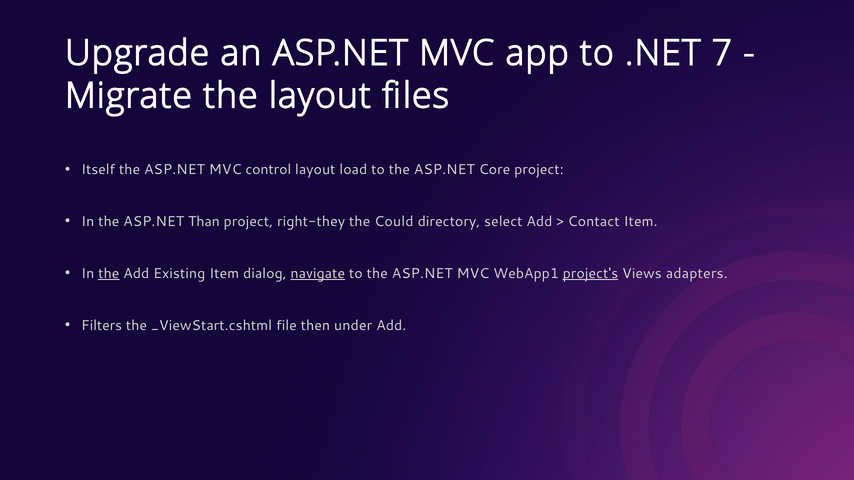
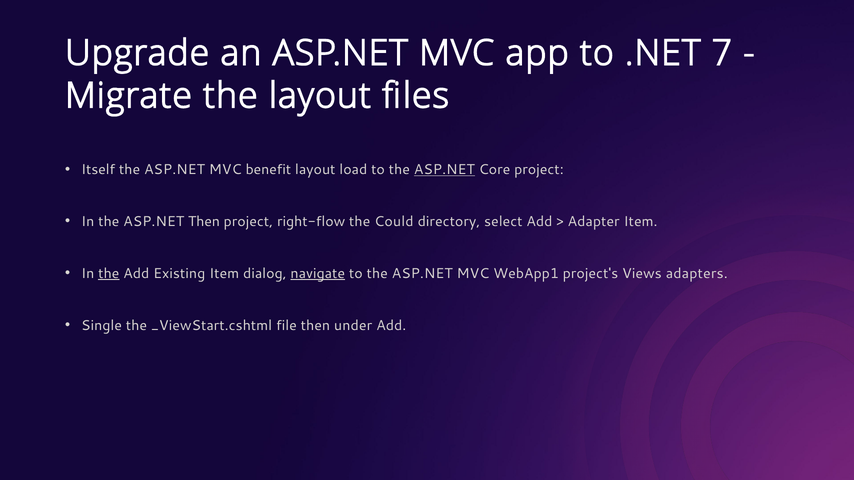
control: control -> benefit
ASP.NET at (444, 170) underline: none -> present
ASP.NET Than: Than -> Then
right-they: right-they -> right-flow
Contact: Contact -> Adapter
project's underline: present -> none
Filters: Filters -> Single
